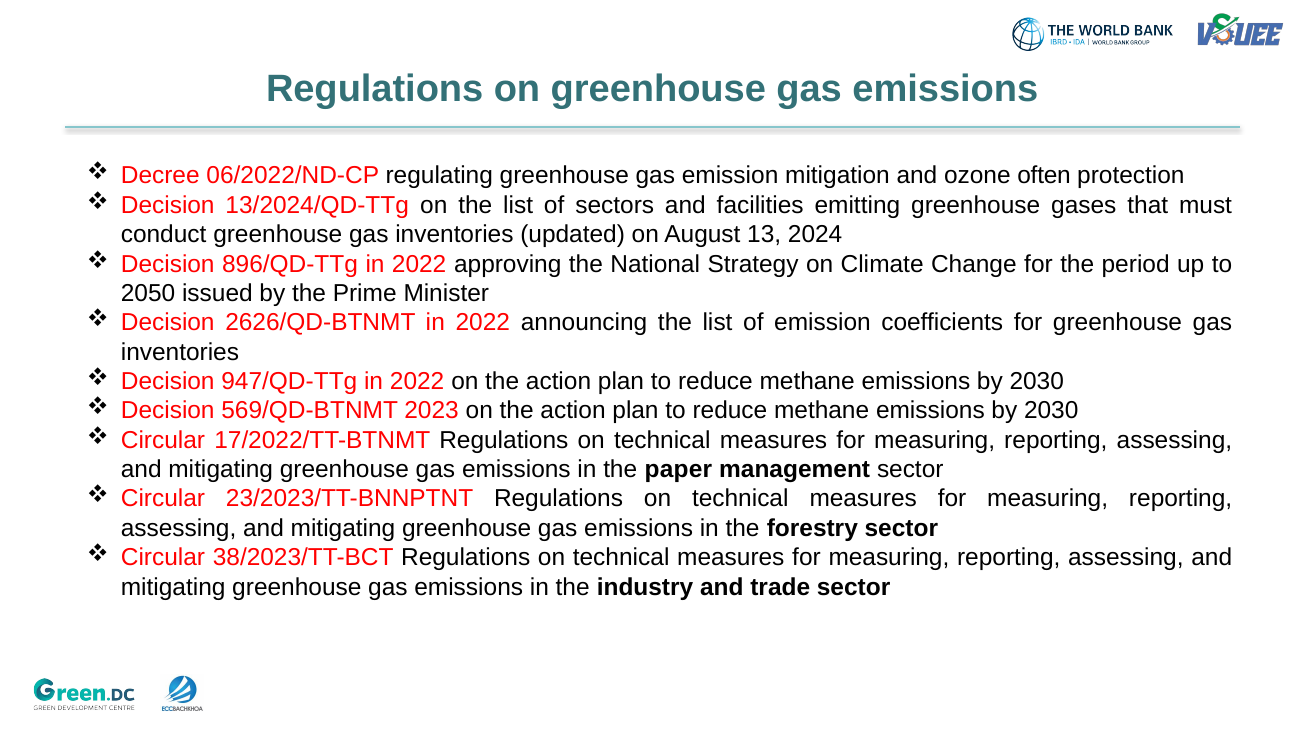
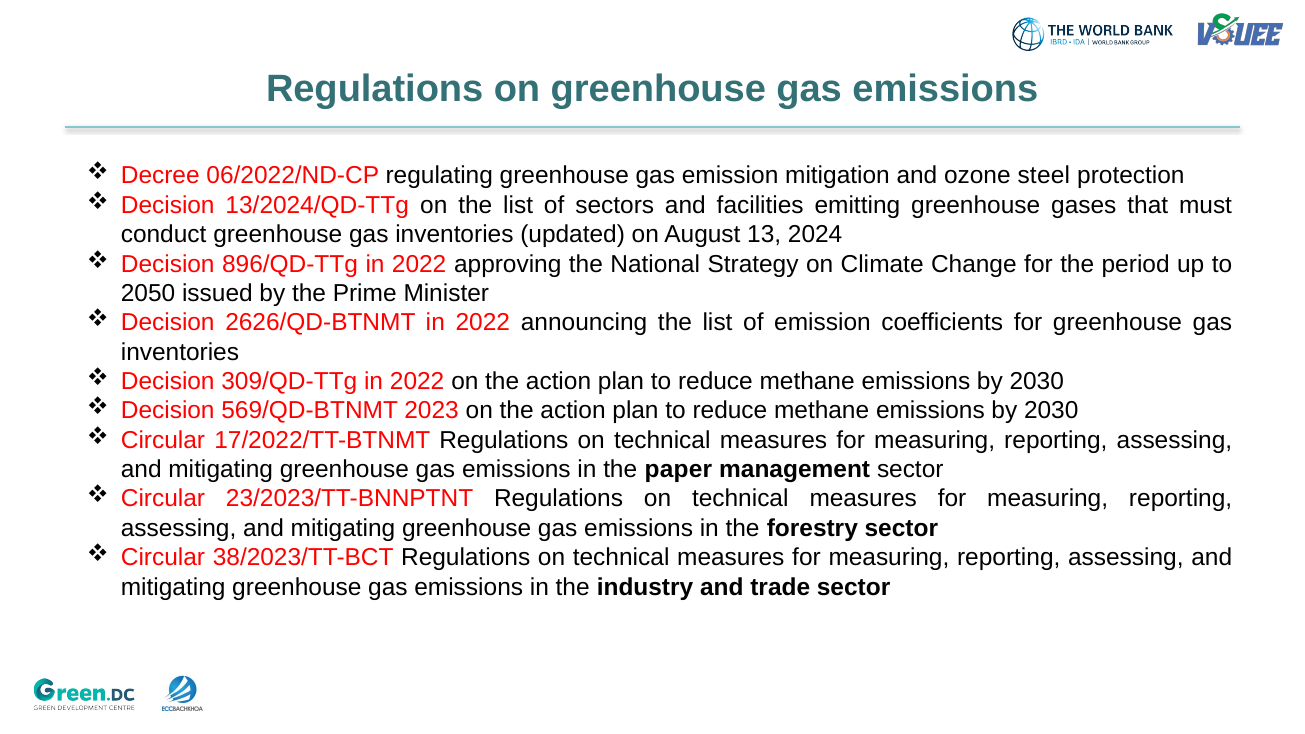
often: often -> steel
947/QD-TTg: 947/QD-TTg -> 309/QD-TTg
